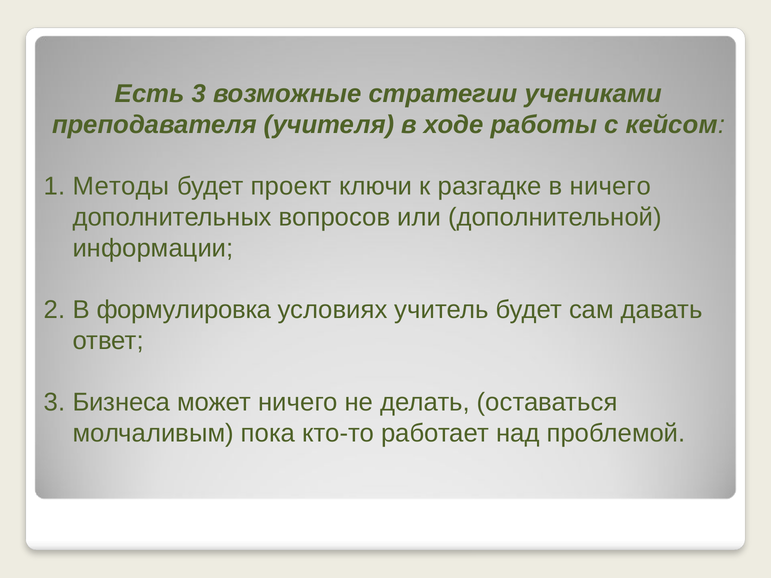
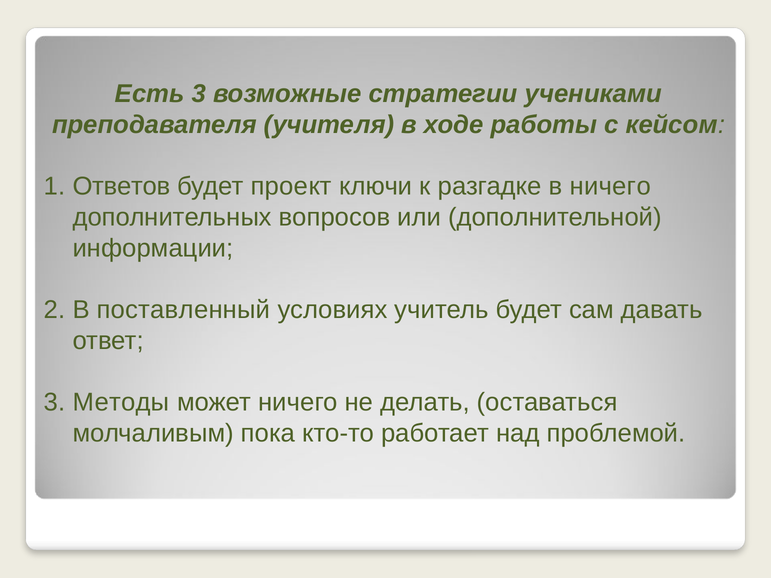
Методы: Методы -> Ответов
формулировка: формулировка -> поставленный
Бизнеса: Бизнеса -> Методы
